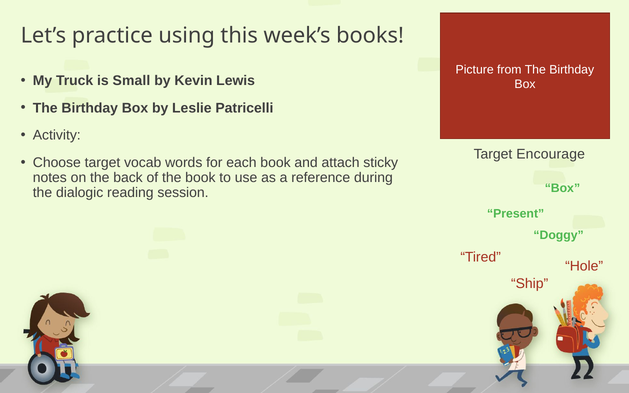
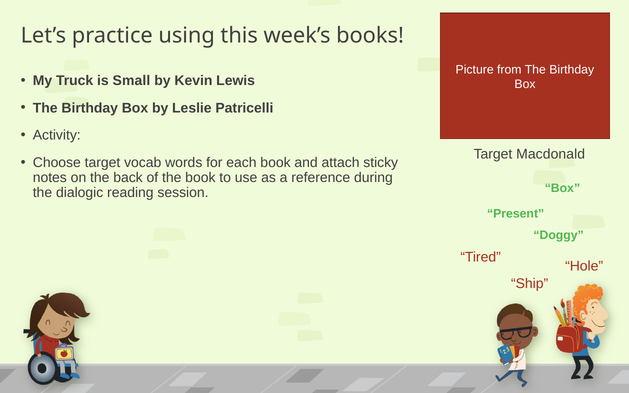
Encourage: Encourage -> Macdonald
